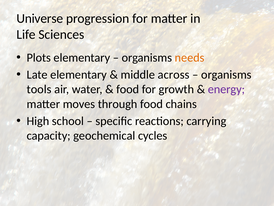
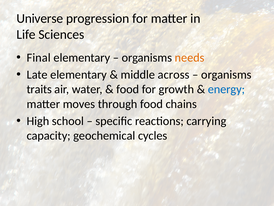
Plots: Plots -> Final
tools: tools -> traits
energy colour: purple -> blue
